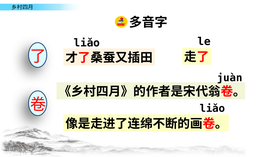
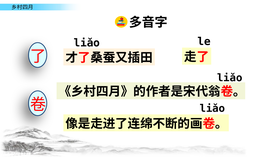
juàn at (230, 78): juàn -> liǎo
